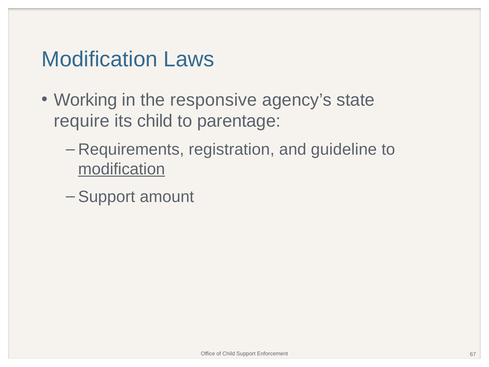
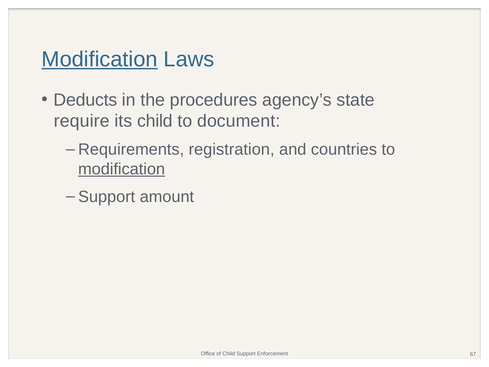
Modification at (100, 59) underline: none -> present
Working: Working -> Deducts
responsive: responsive -> procedures
parentage: parentage -> document
guideline: guideline -> countries
